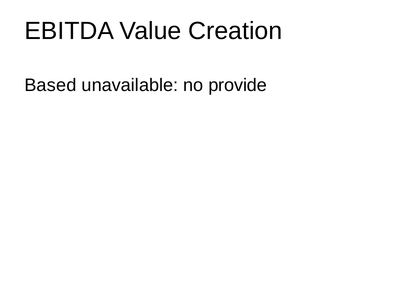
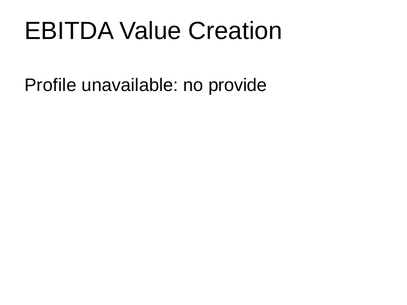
Based: Based -> Profile
